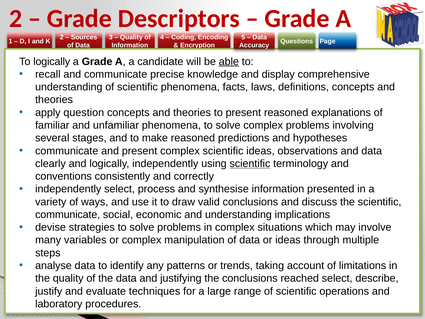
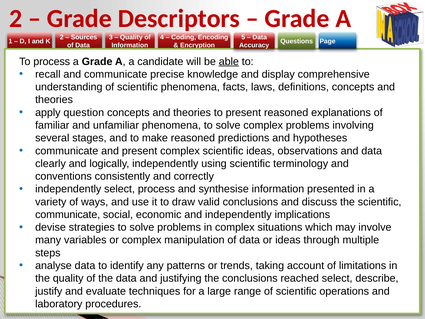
To logically: logically -> process
scientific at (250, 163) underline: present -> none
and understanding: understanding -> independently
